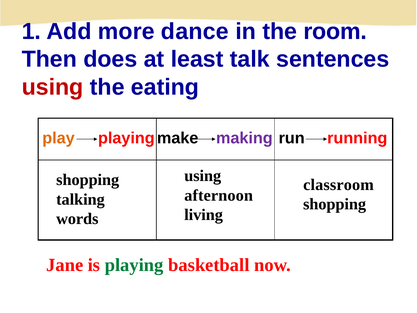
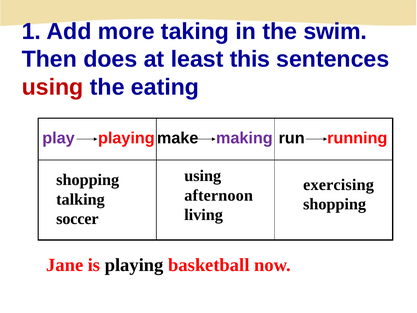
dance: dance -> taking
room: room -> swim
talk: talk -> this
play colour: orange -> purple
classroom: classroom -> exercising
words: words -> soccer
playing at (134, 265) colour: green -> black
